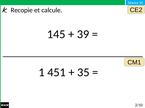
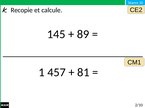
39: 39 -> 89
451: 451 -> 457
35: 35 -> 81
